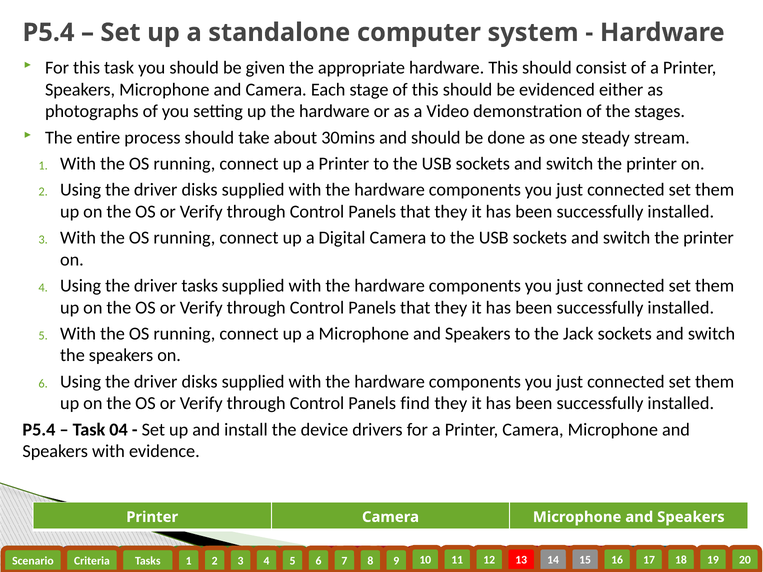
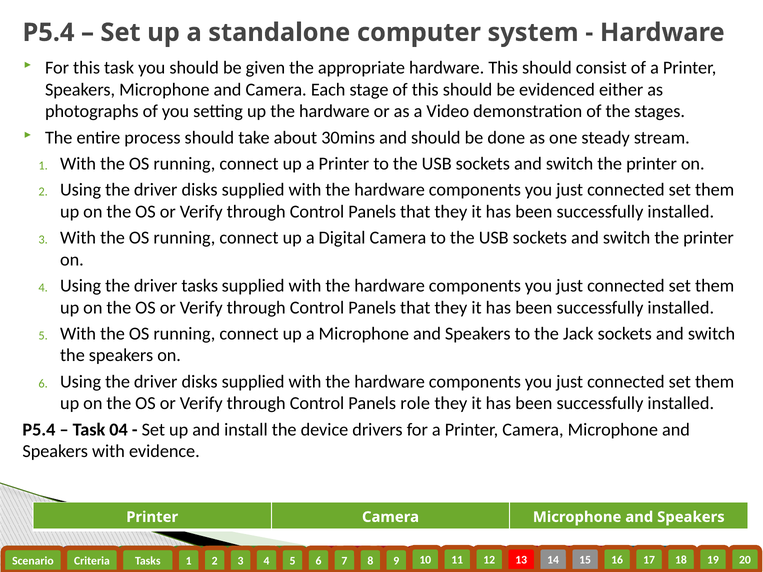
find: find -> role
